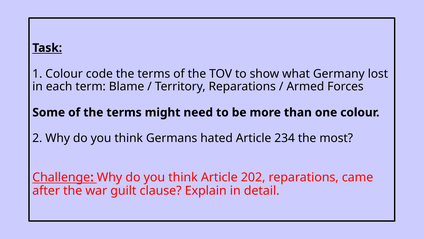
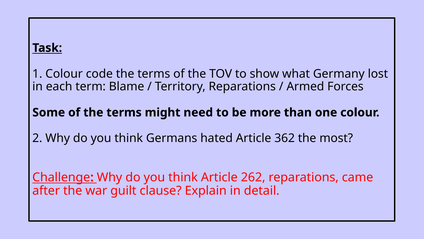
234: 234 -> 362
202: 202 -> 262
